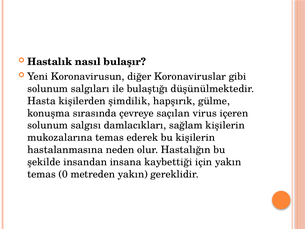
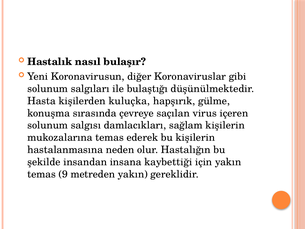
şimdilik: şimdilik -> kuluçka
0: 0 -> 9
